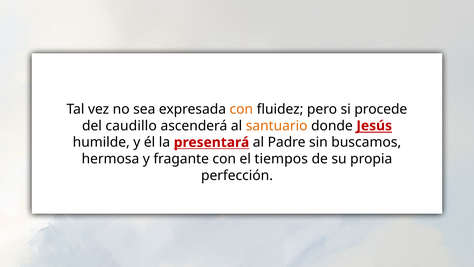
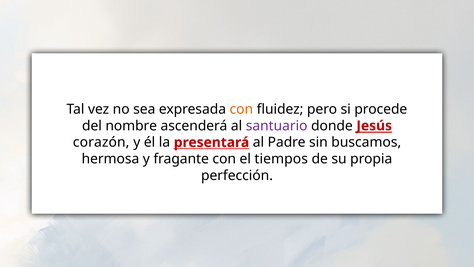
caudillo: caudillo -> nombre
santuario colour: orange -> purple
humilde: humilde -> corazón
